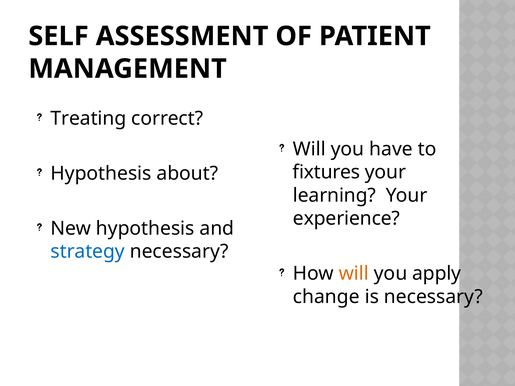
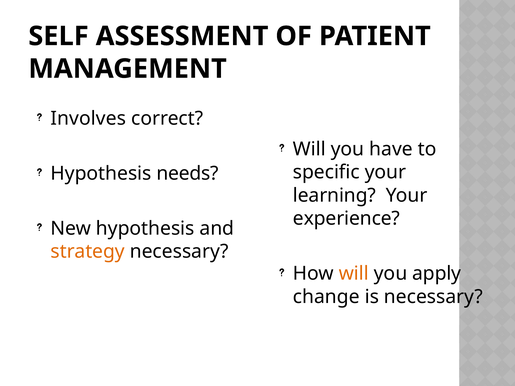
Treating: Treating -> Involves
fixtures: fixtures -> specific
about: about -> needs
strategy colour: blue -> orange
